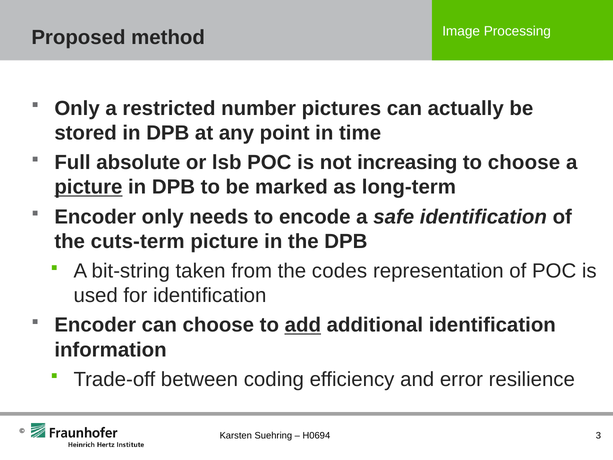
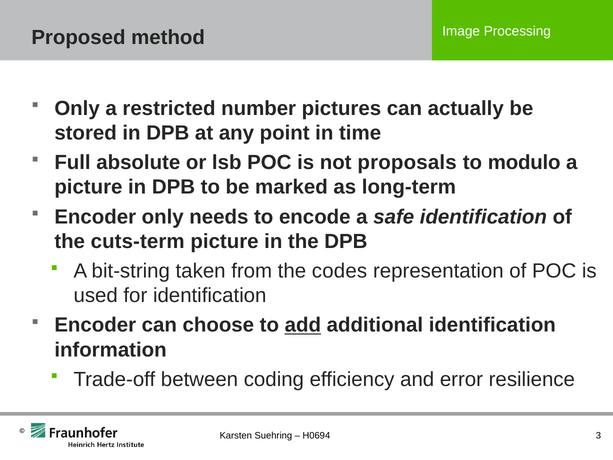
increasing: increasing -> proposals
to choose: choose -> modulo
picture at (88, 187) underline: present -> none
